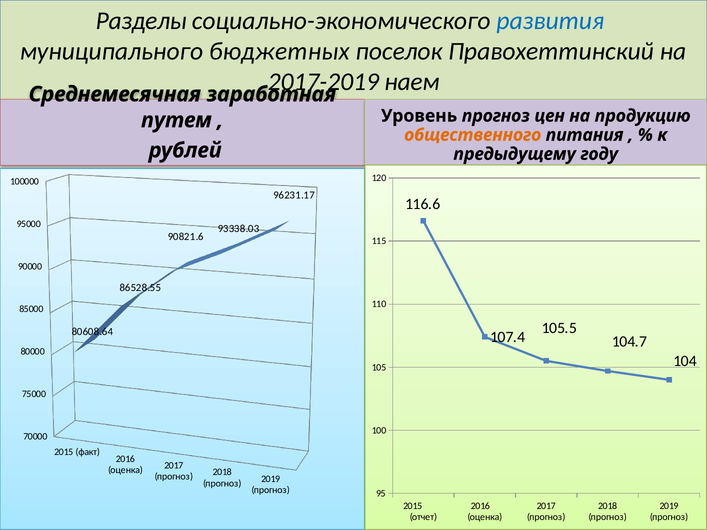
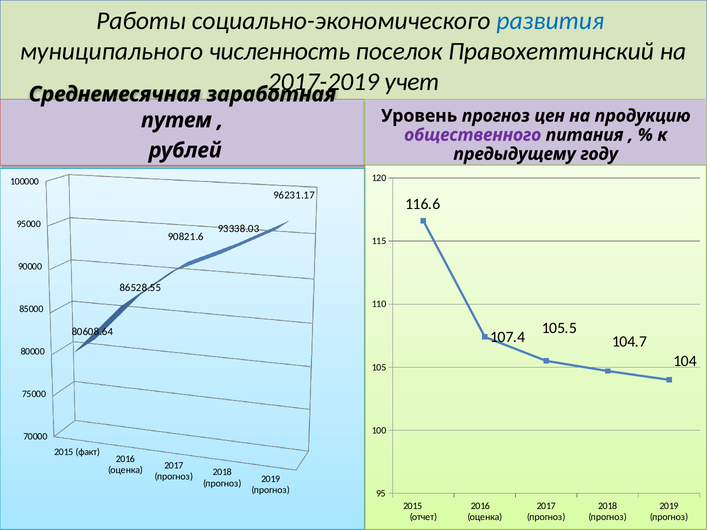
Разделы: Разделы -> Работы
бюджетных: бюджетных -> численность
наем: наем -> учет
общественного colour: orange -> purple
